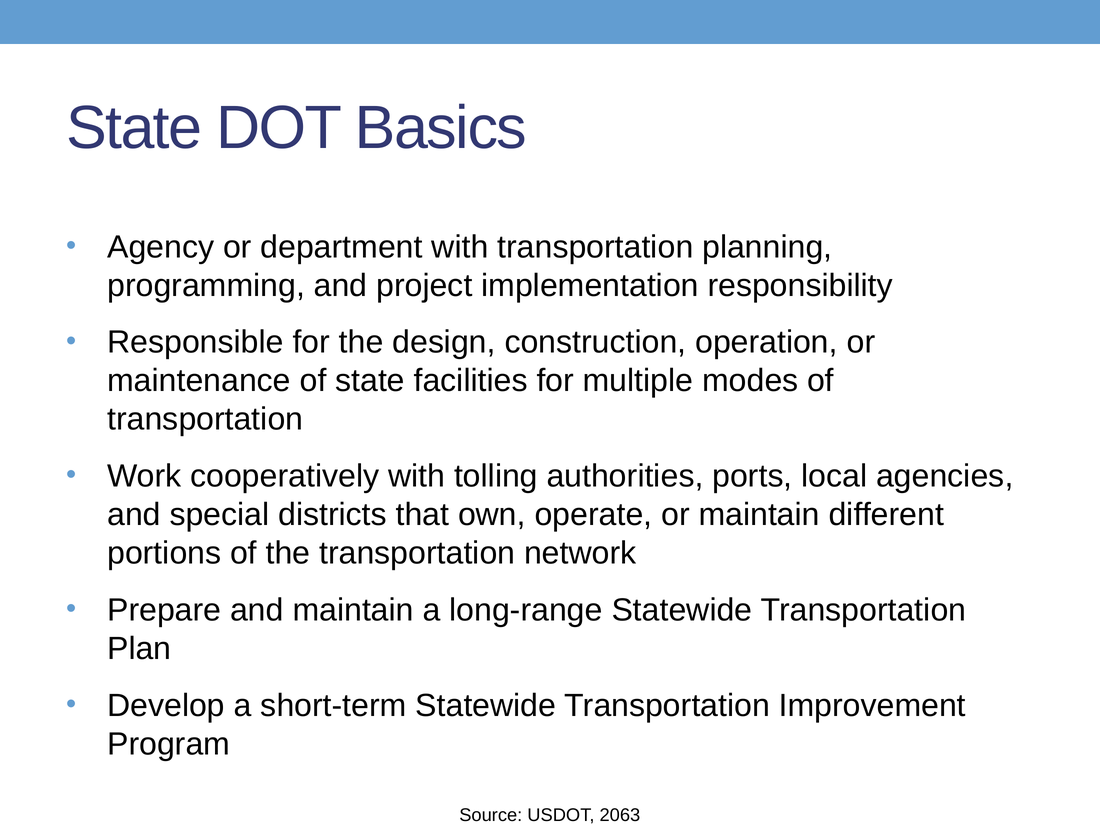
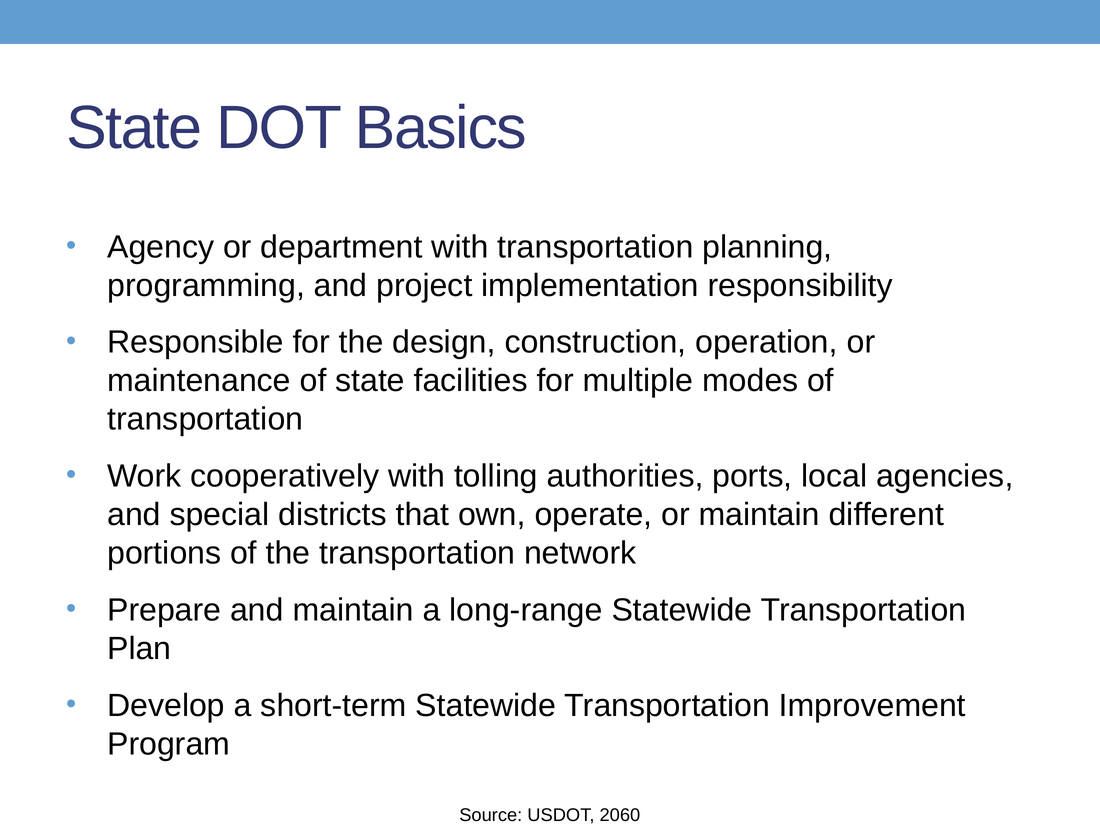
2063: 2063 -> 2060
